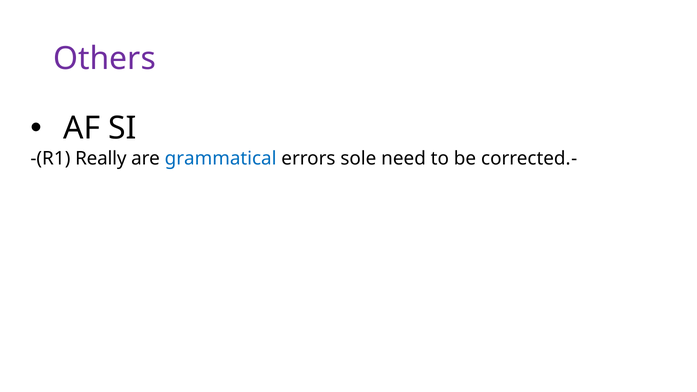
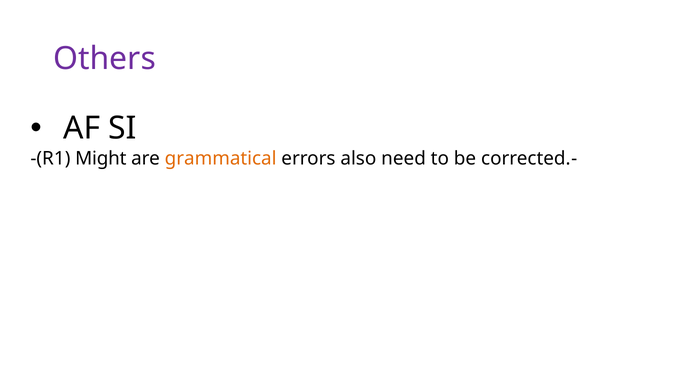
Really: Really -> Might
grammatical colour: blue -> orange
sole: sole -> also
